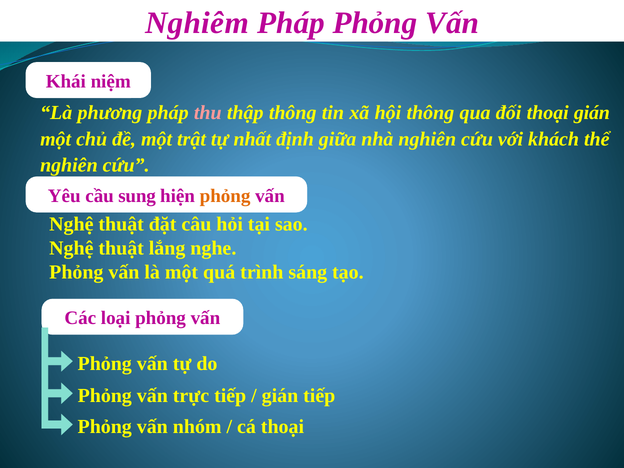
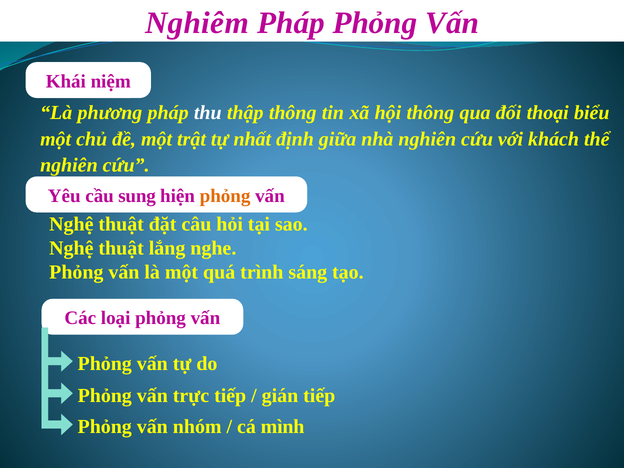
thu colour: pink -> white
thoại gián: gián -> biểu
cá thoại: thoại -> mình
